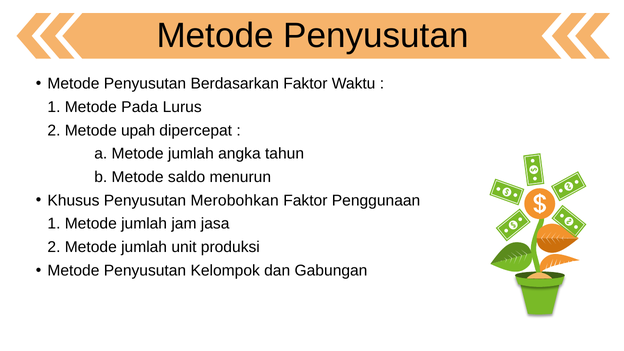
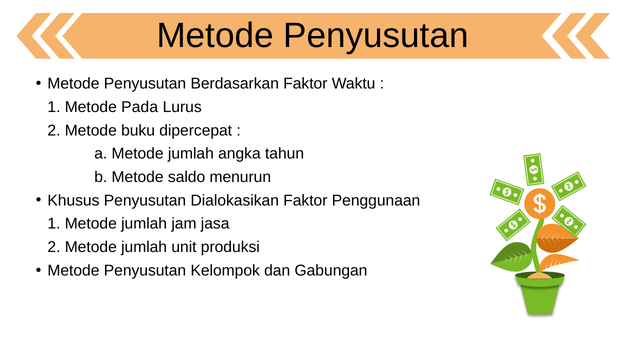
upah: upah -> buku
Merobohkan: Merobohkan -> Dialokasikan
